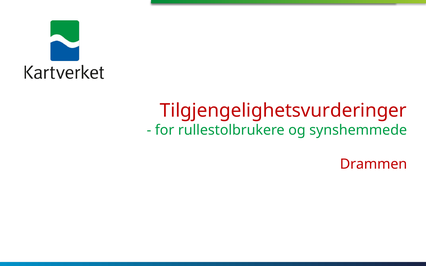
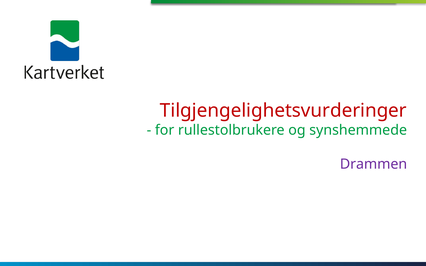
Drammen colour: red -> purple
